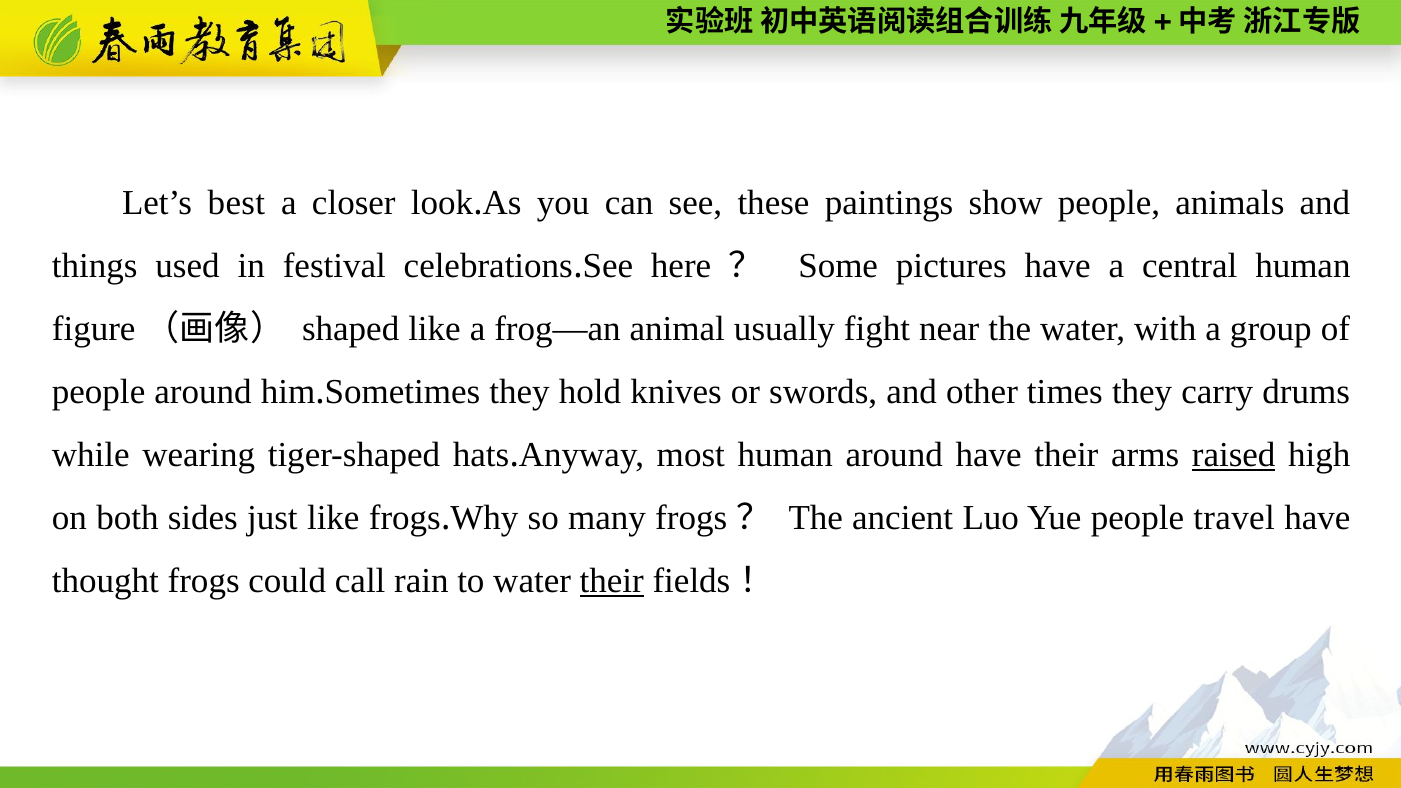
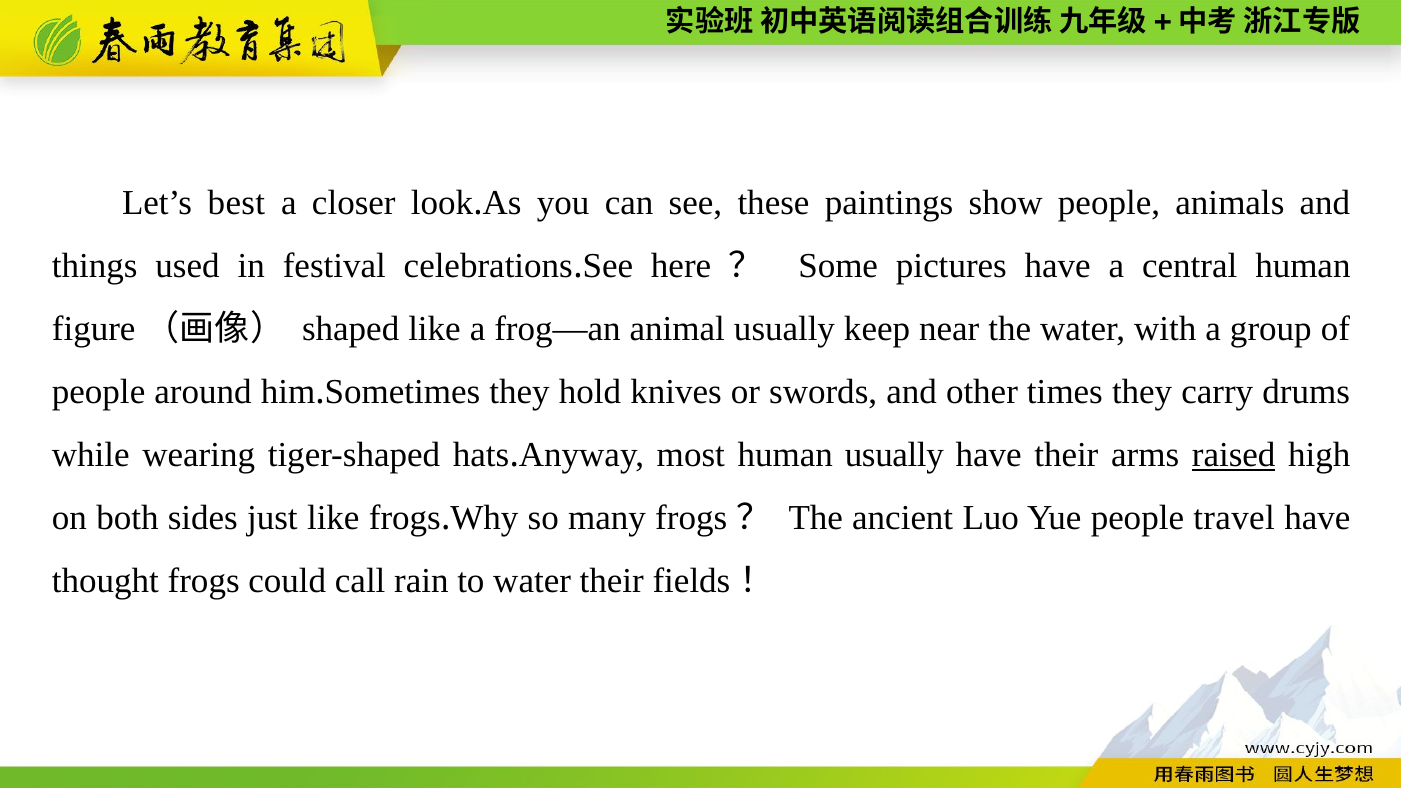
fight: fight -> keep
human around: around -> usually
their at (612, 581) underline: present -> none
